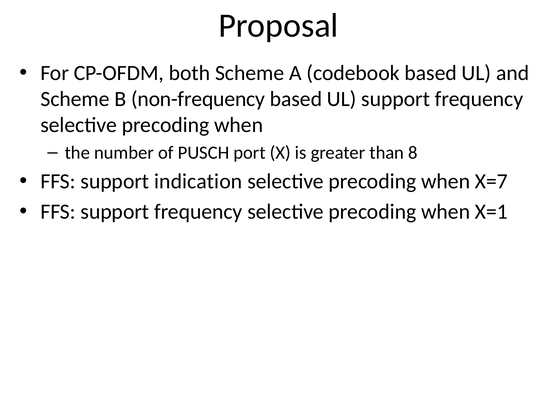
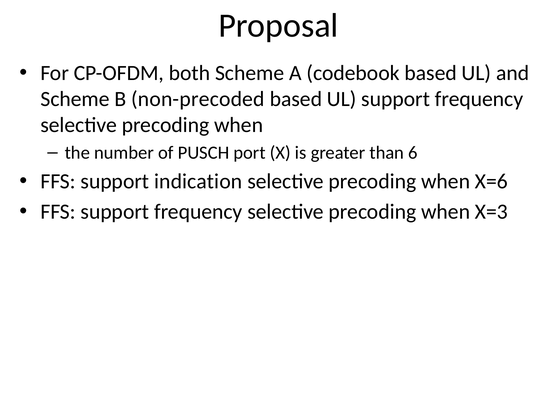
non-frequency: non-frequency -> non-precoded
8: 8 -> 6
X=7: X=7 -> X=6
X=1: X=1 -> X=3
